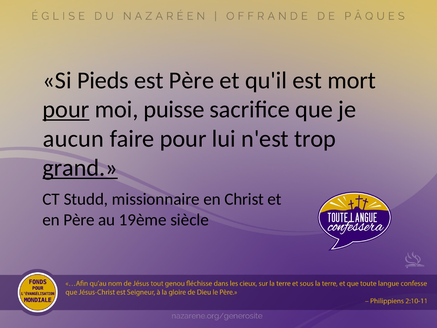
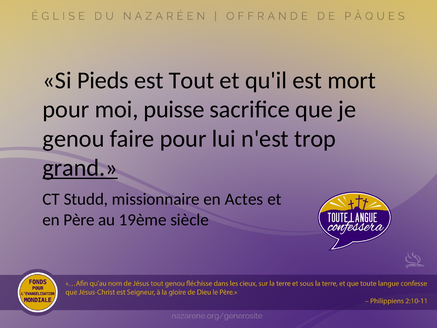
est Père: Père -> Tout
pour at (66, 109) underline: present -> none
aucun: aucun -> genou
Christ: Christ -> Actes
